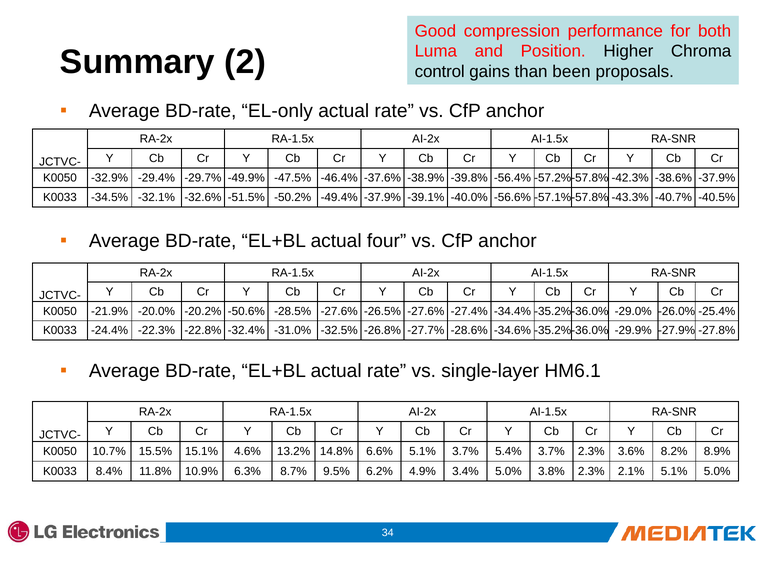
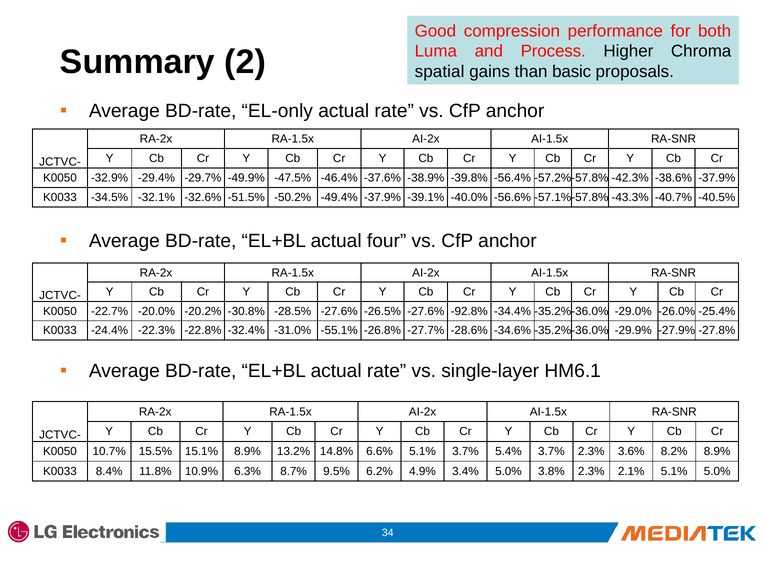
Position: Position -> Process
control: control -> spatial
been: been -> basic
-21.9%: -21.9% -> -22.7%
-50.6%: -50.6% -> -30.8%
-27.4%: -27.4% -> -92.8%
-32.5%: -32.5% -> -55.1%
15.1% 4.6%: 4.6% -> 8.9%
